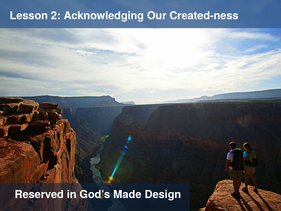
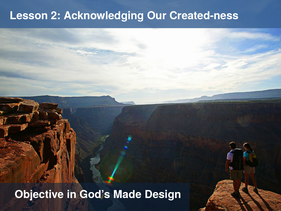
Reserved: Reserved -> Objective
